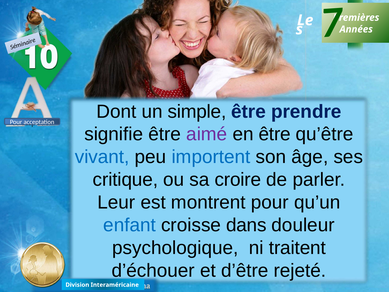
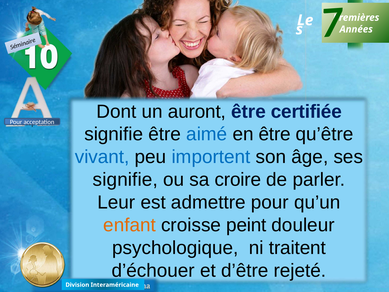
simple: simple -> auront
prendre: prendre -> certifiée
aimé colour: purple -> blue
critique at (125, 180): critique -> signifie
montrent: montrent -> admettre
enfant colour: blue -> orange
dans: dans -> peint
